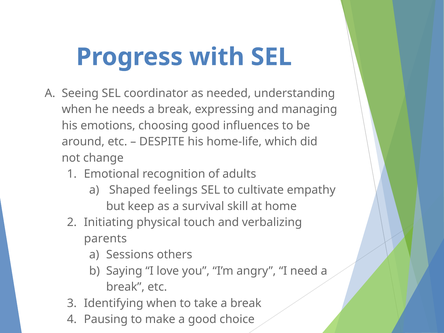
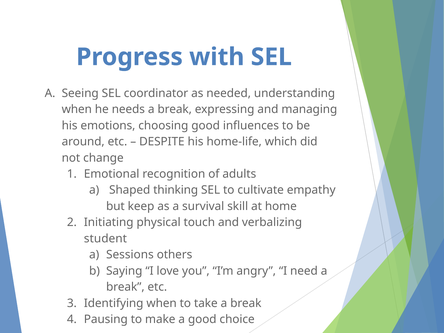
feelings: feelings -> thinking
parents: parents -> student
